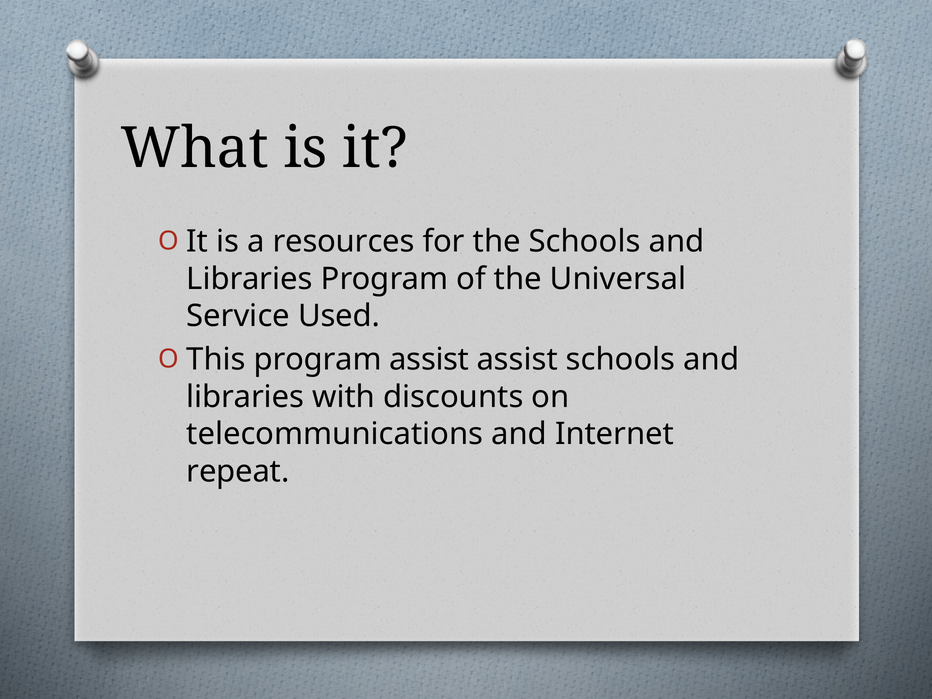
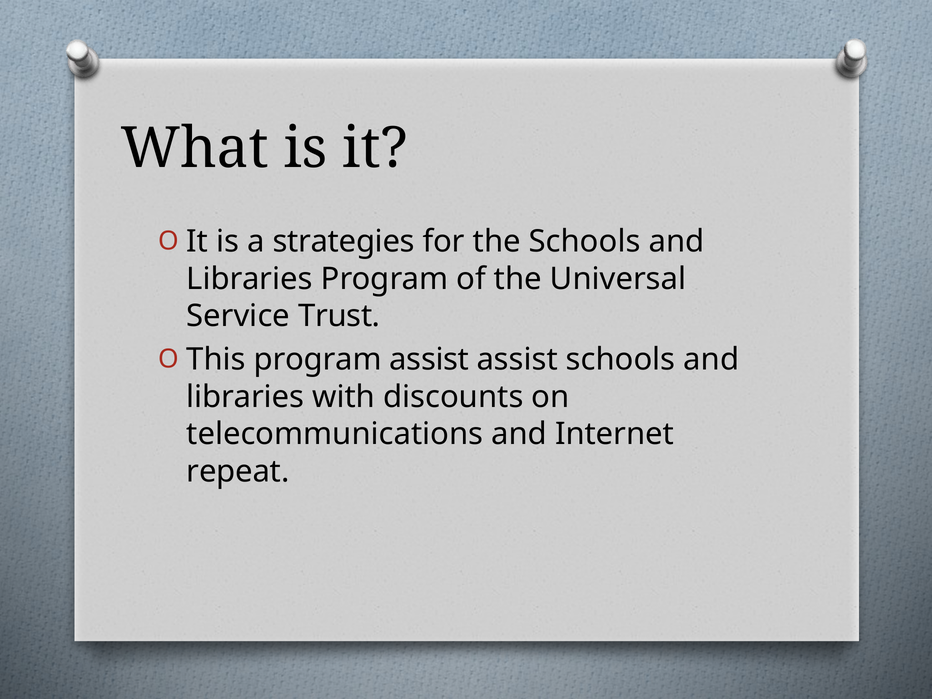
resources: resources -> strategies
Used: Used -> Trust
